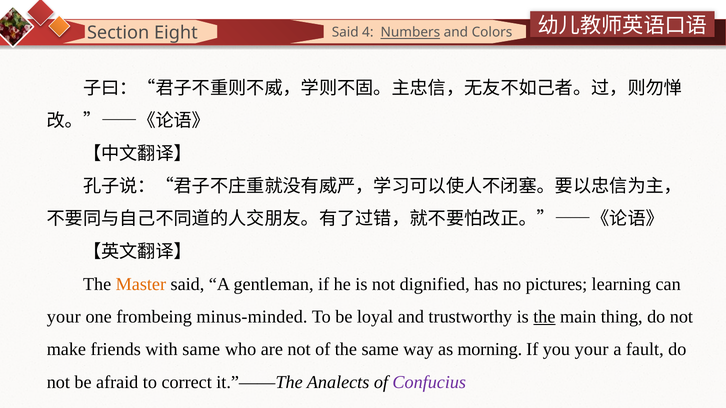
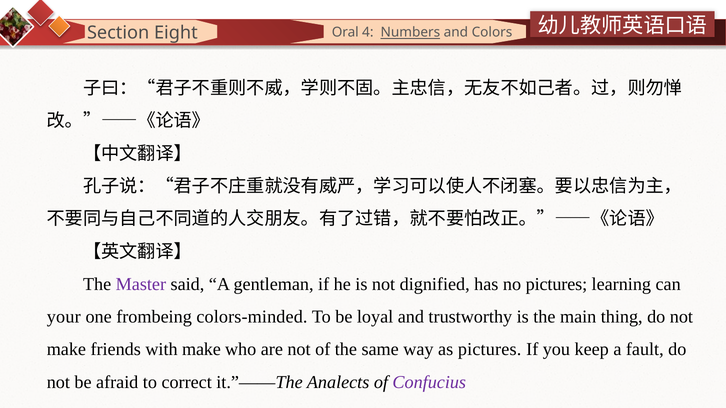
Eight Said: Said -> Oral
Master colour: orange -> purple
minus-minded: minus-minded -> colors-minded
the at (544, 317) underline: present -> none
with same: same -> make
as morning: morning -> pictures
you your: your -> keep
